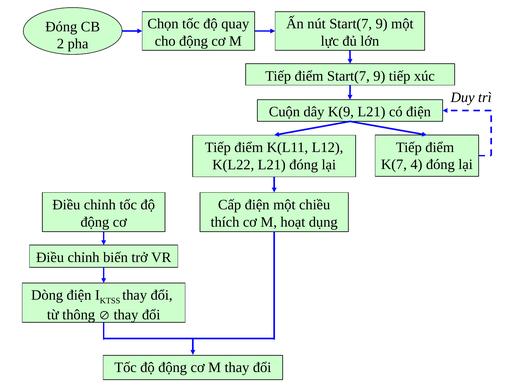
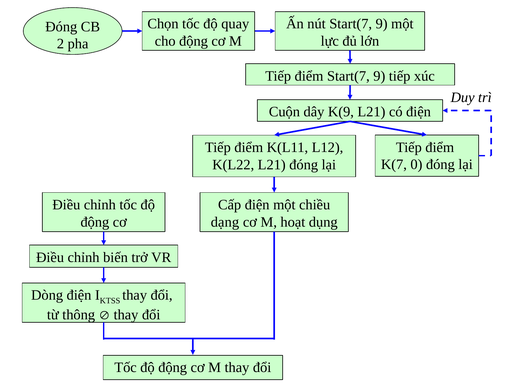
4: 4 -> 0
thích: thích -> dạng
